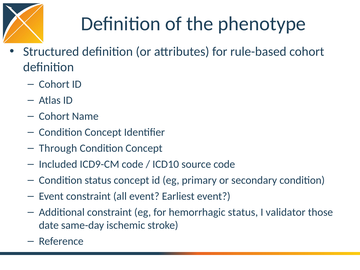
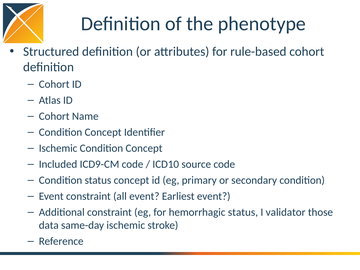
Through at (58, 148): Through -> Ischemic
date: date -> data
